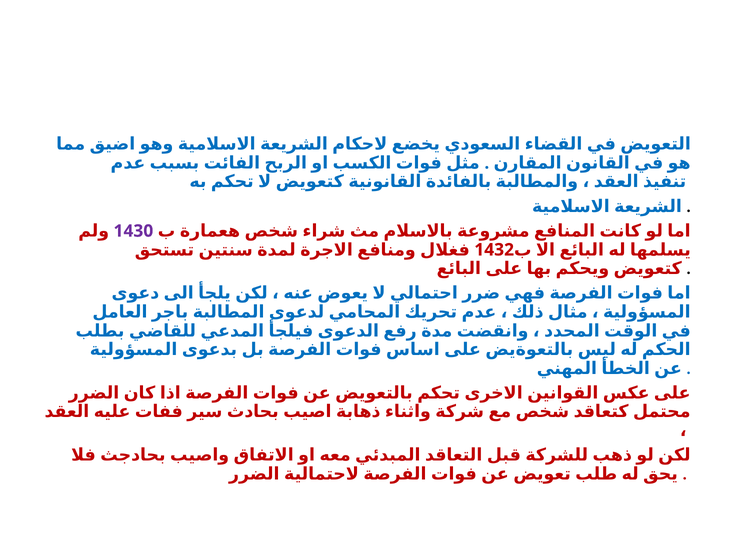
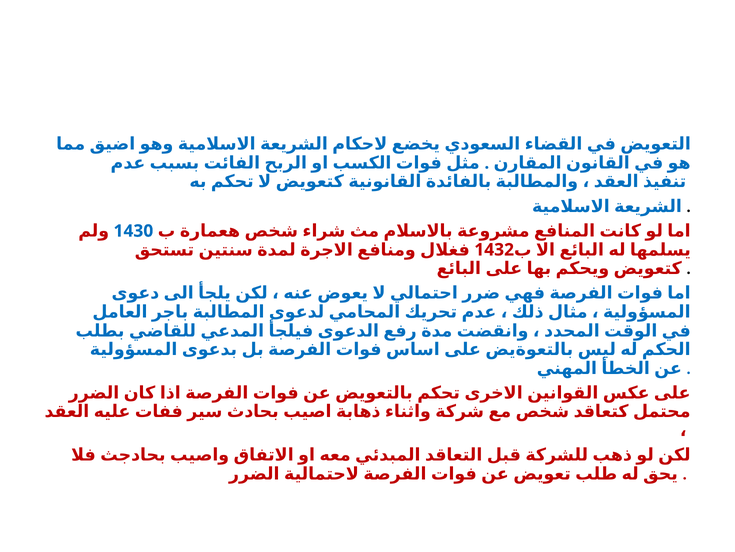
1430 colour: purple -> blue
